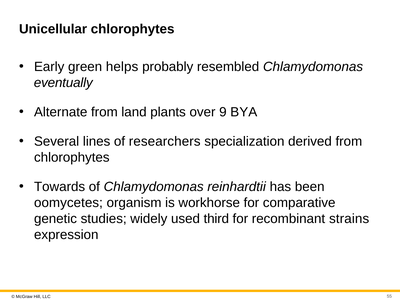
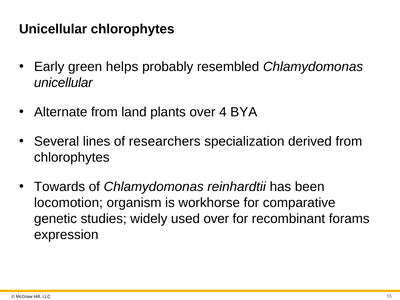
eventually at (63, 83): eventually -> unicellular
9: 9 -> 4
oomycetes: oomycetes -> locomotion
used third: third -> over
strains: strains -> forams
